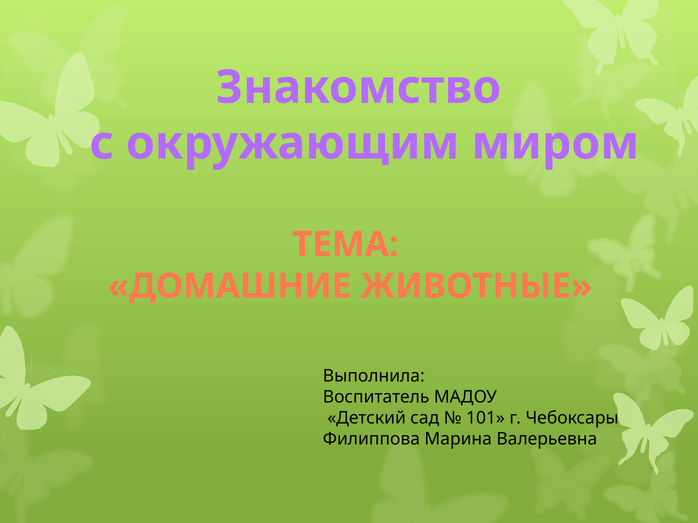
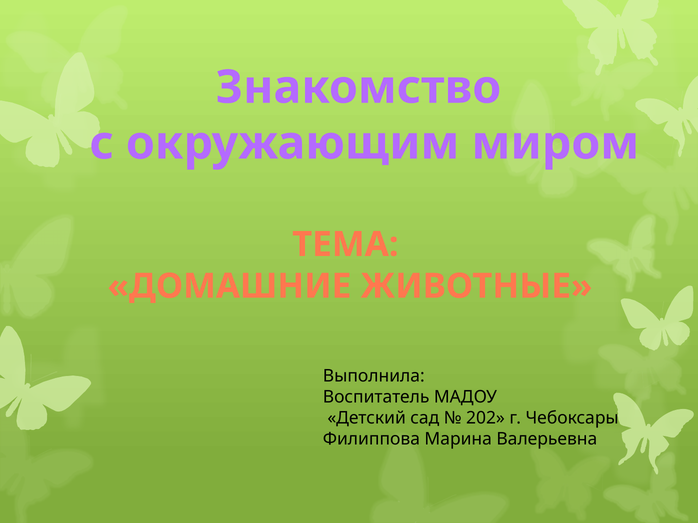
101: 101 -> 202
